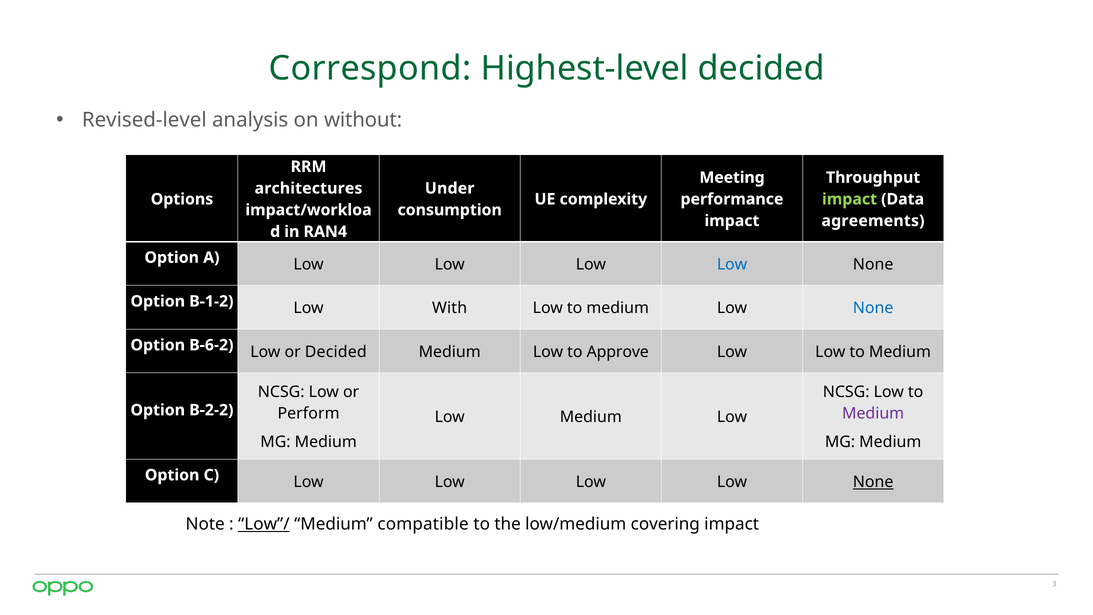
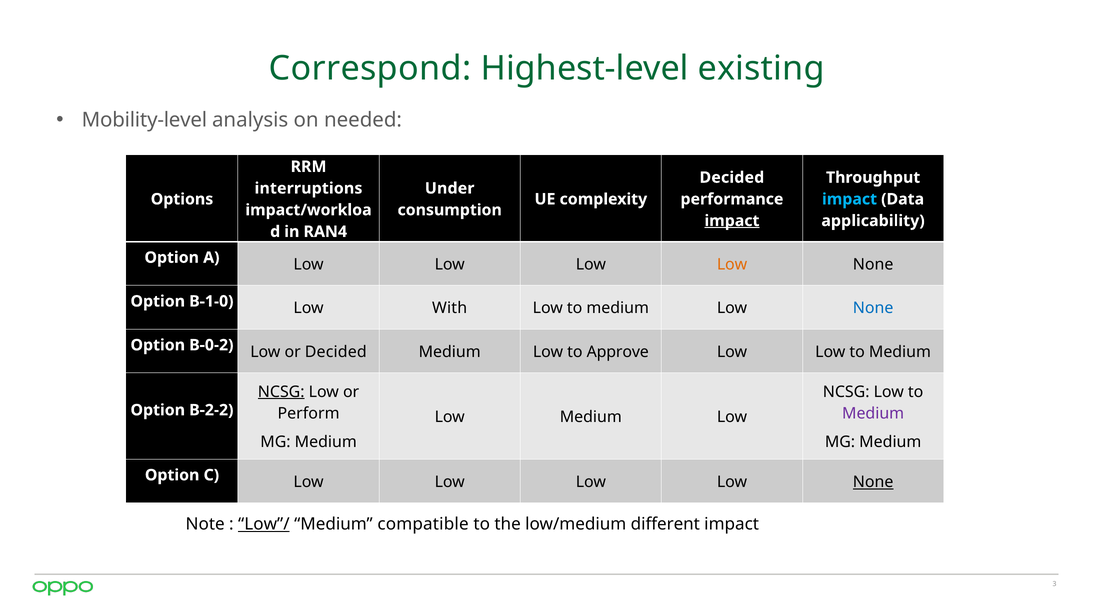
Highest-level decided: decided -> existing
Revised-level: Revised-level -> Mobility-level
without: without -> needed
Meeting at (732, 177): Meeting -> Decided
architectures: architectures -> interruptions
impact at (850, 199) colour: light green -> light blue
impact at (732, 221) underline: none -> present
agreements: agreements -> applicability
Low at (732, 264) colour: blue -> orange
B-1-2: B-1-2 -> B-1-0
B-6-2: B-6-2 -> B-0-2
NCSG at (281, 392) underline: none -> present
covering: covering -> different
